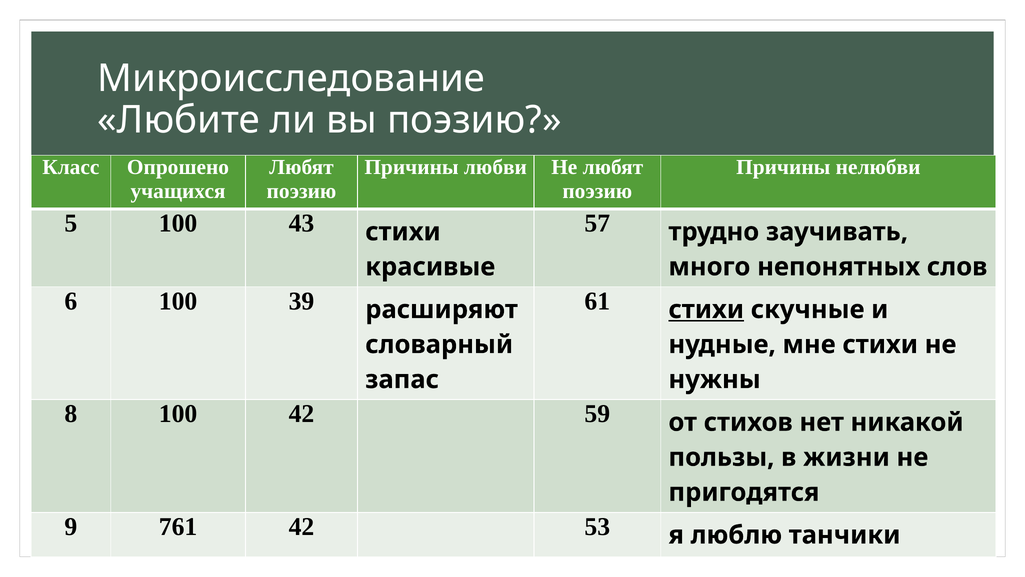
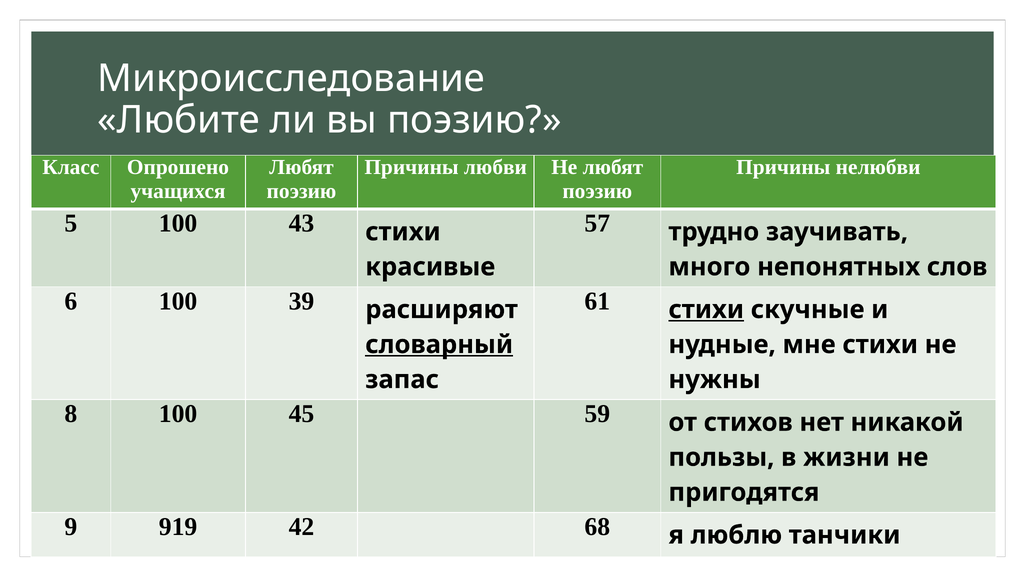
словарный underline: none -> present
100 42: 42 -> 45
761: 761 -> 919
53: 53 -> 68
